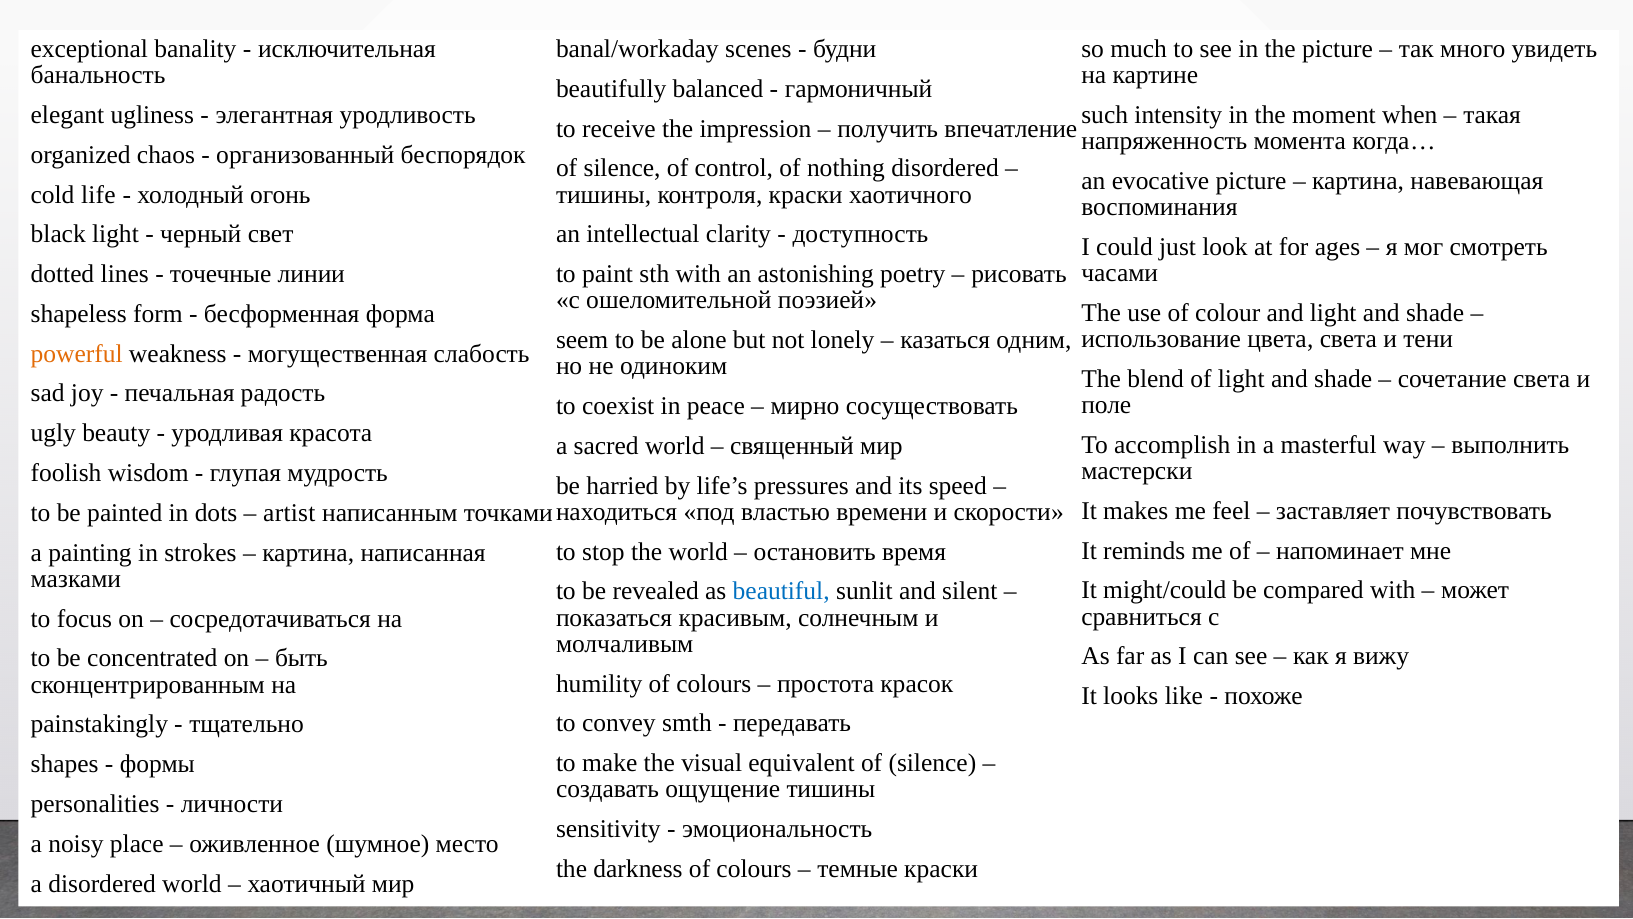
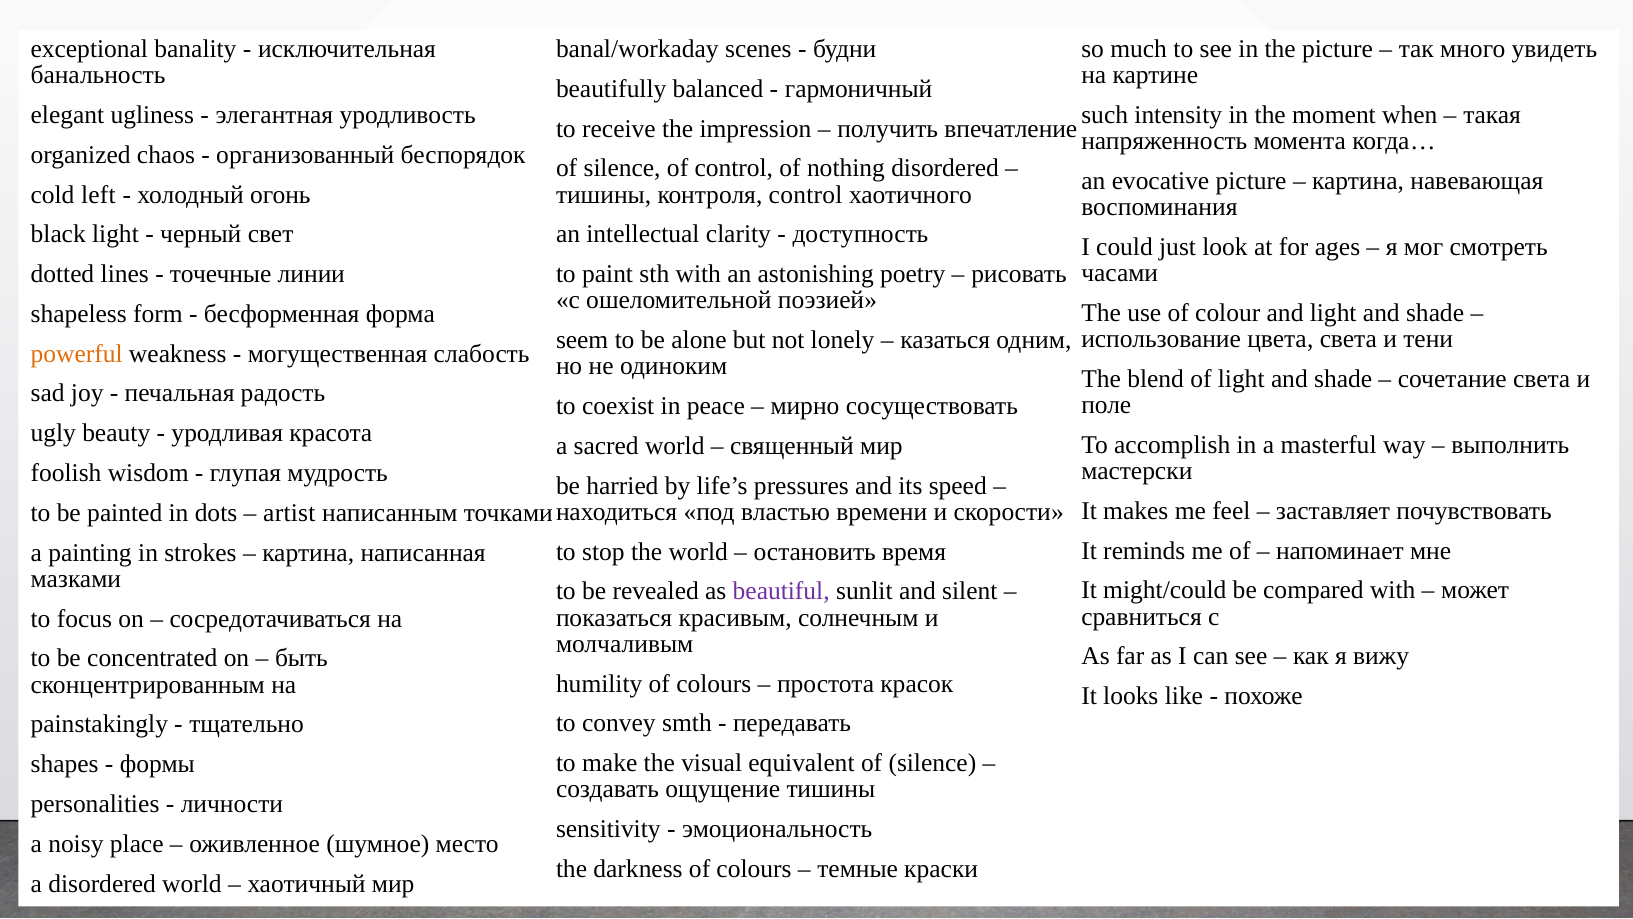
life: life -> left
контроля краски: краски -> control
beautiful colour: blue -> purple
